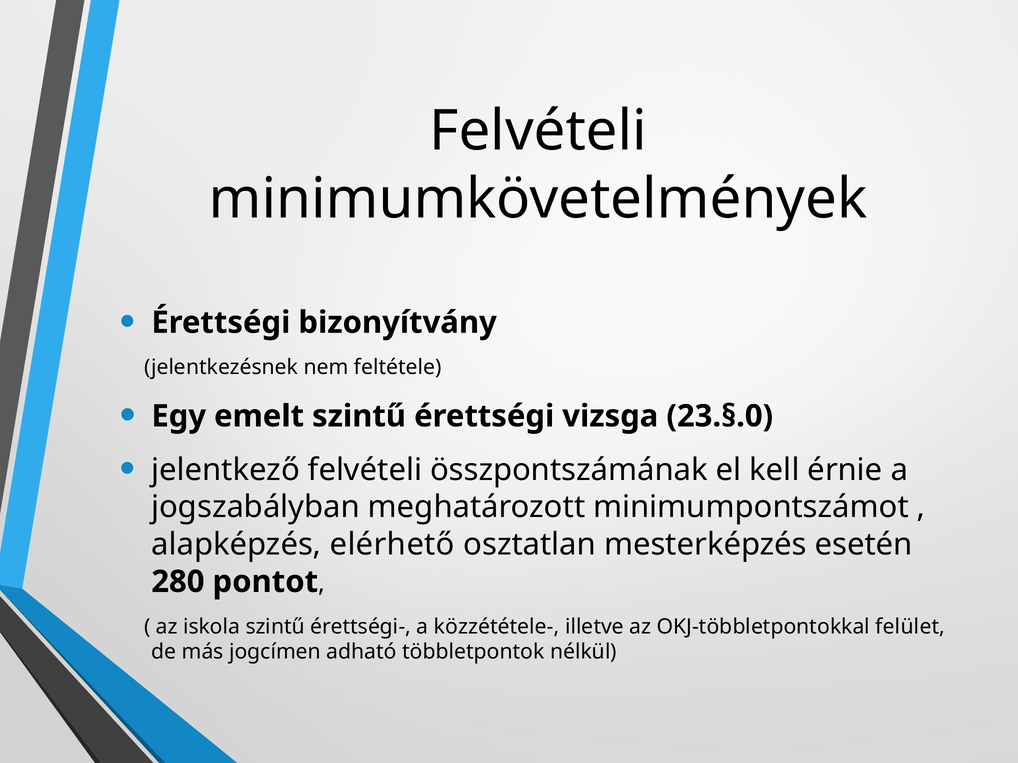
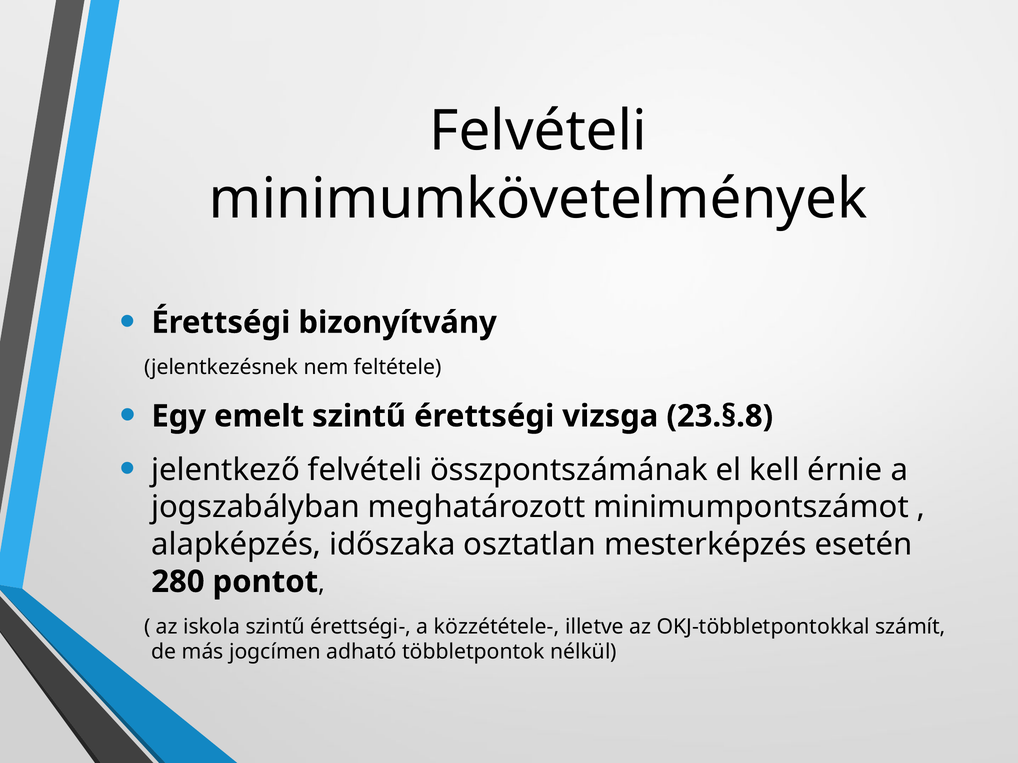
23.§.0: 23.§.0 -> 23.§.8
elérhető: elérhető -> időszaka
felület: felület -> számít
